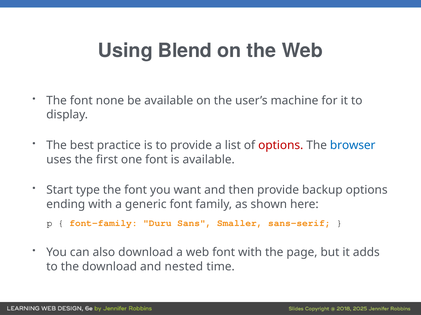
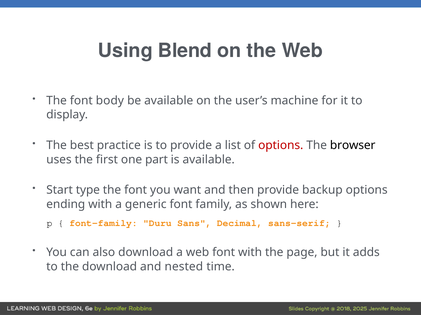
none: none -> body
browser colour: blue -> black
one font: font -> part
Smaller: Smaller -> Decimal
